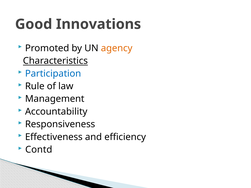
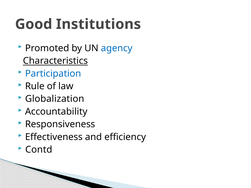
Innovations: Innovations -> Institutions
agency colour: orange -> blue
Management: Management -> Globalization
